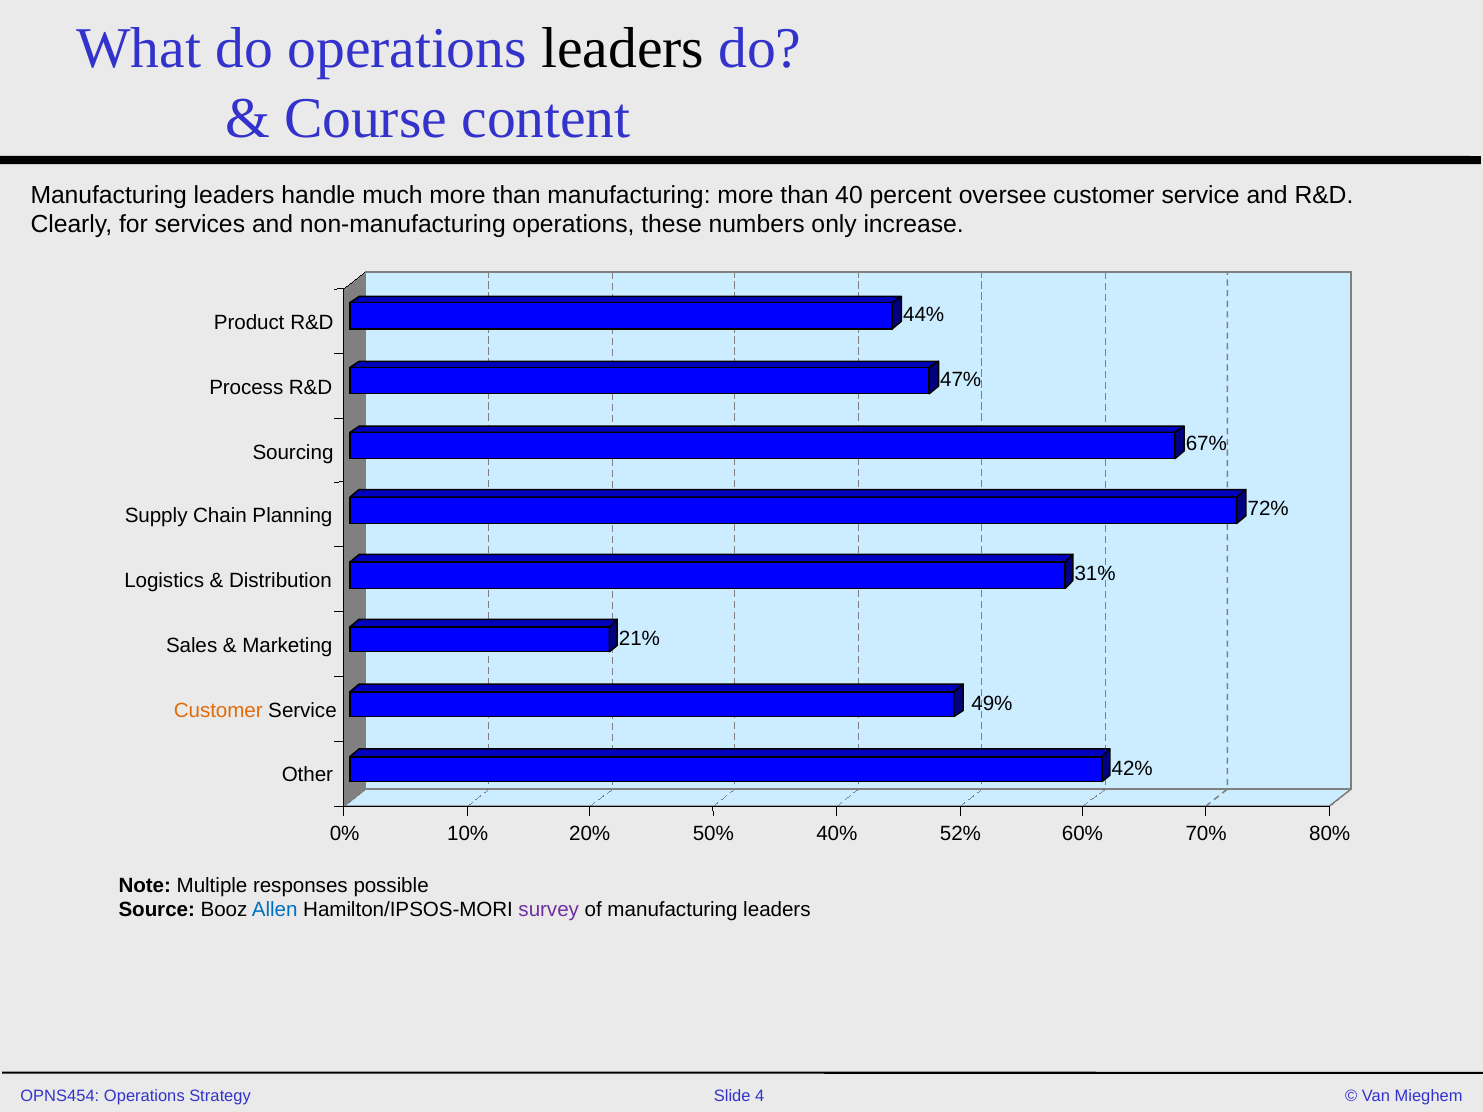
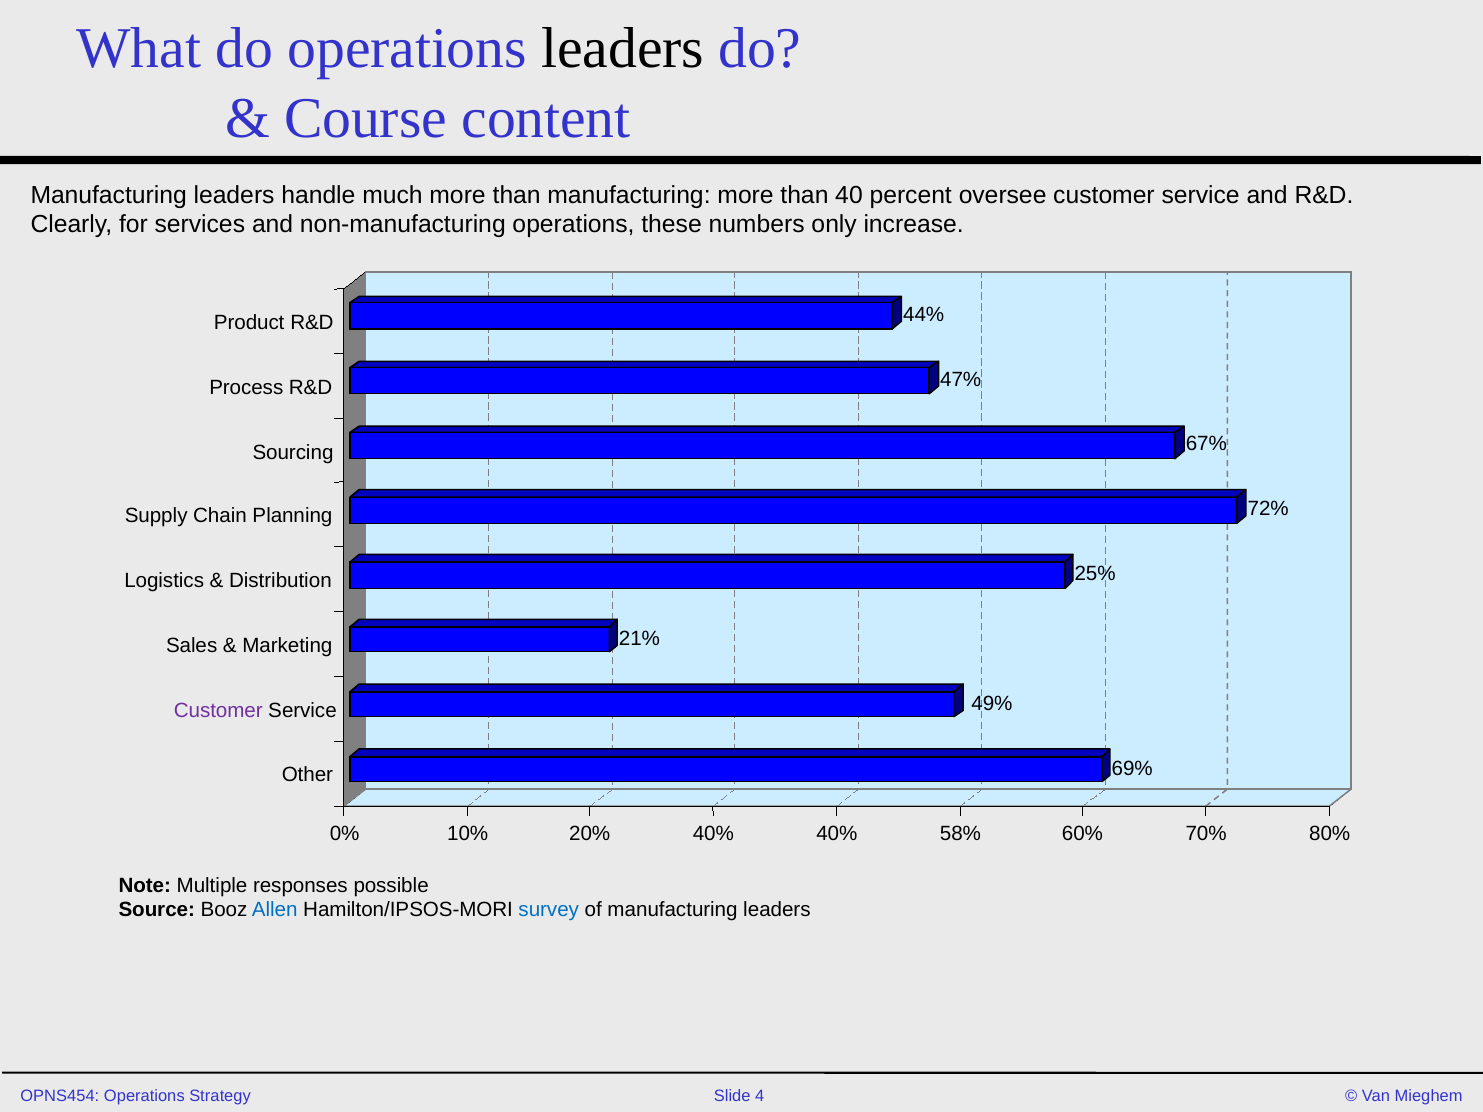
31%: 31% -> 25%
Customer at (218, 710) colour: orange -> purple
42%: 42% -> 69%
20% 50%: 50% -> 40%
52%: 52% -> 58%
survey colour: purple -> blue
